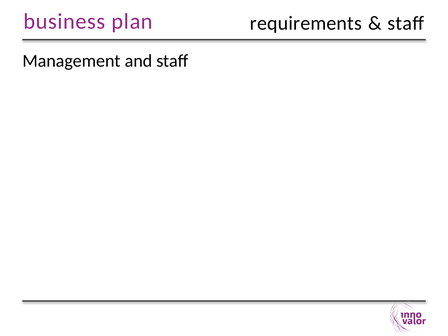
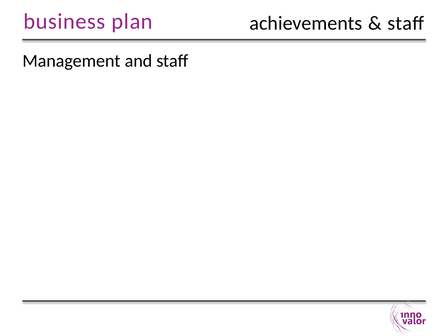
requirements: requirements -> achievements
